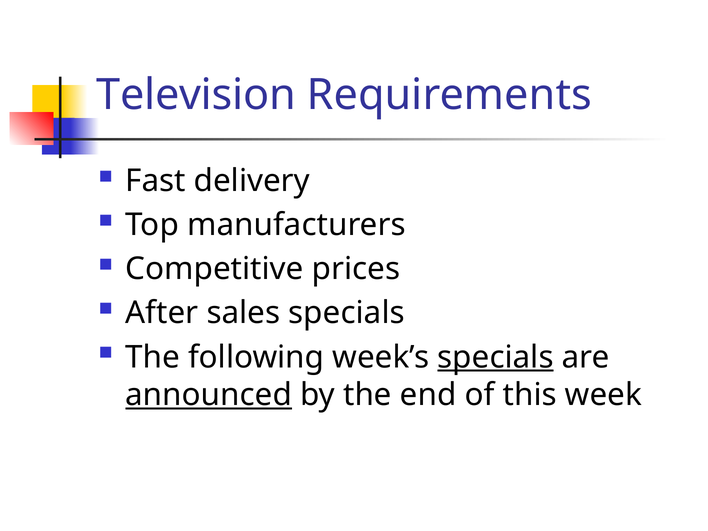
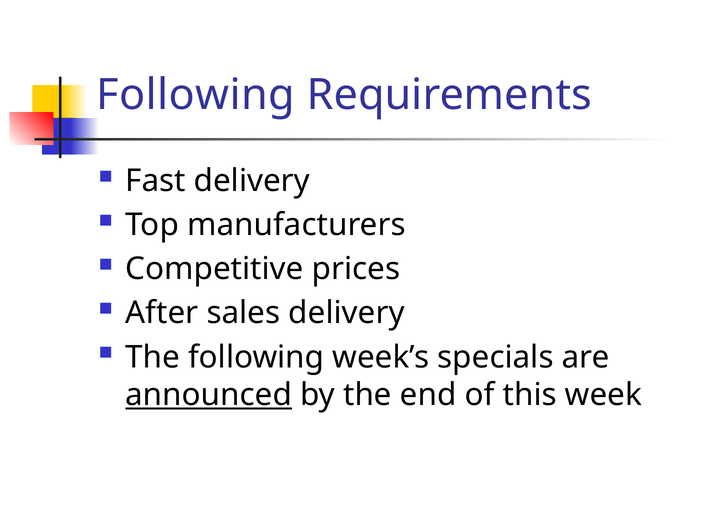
Television at (196, 95): Television -> Following
sales specials: specials -> delivery
specials at (495, 357) underline: present -> none
